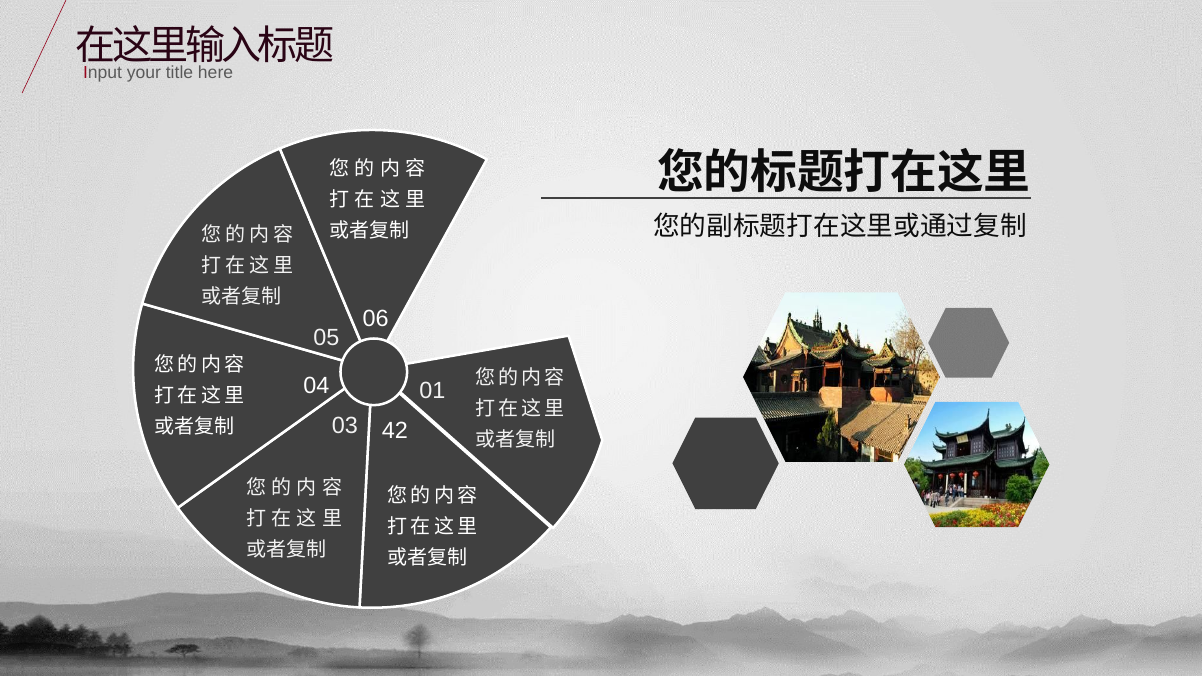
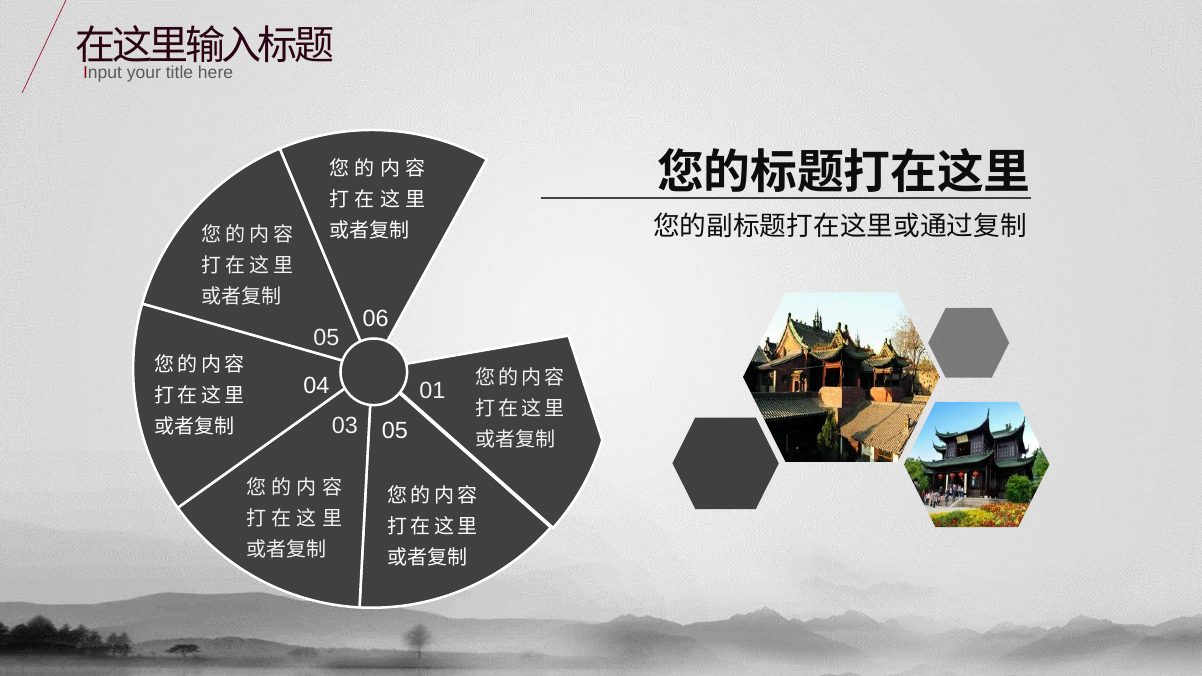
03 42: 42 -> 05
